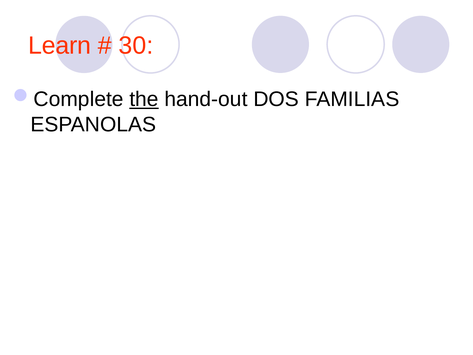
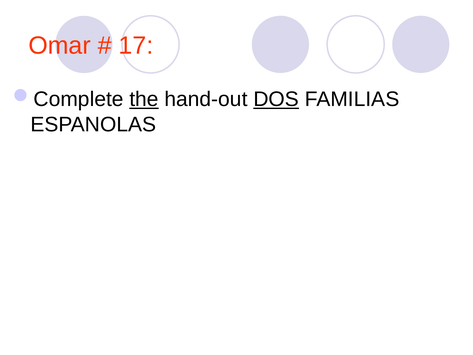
Learn: Learn -> Omar
30: 30 -> 17
DOS underline: none -> present
